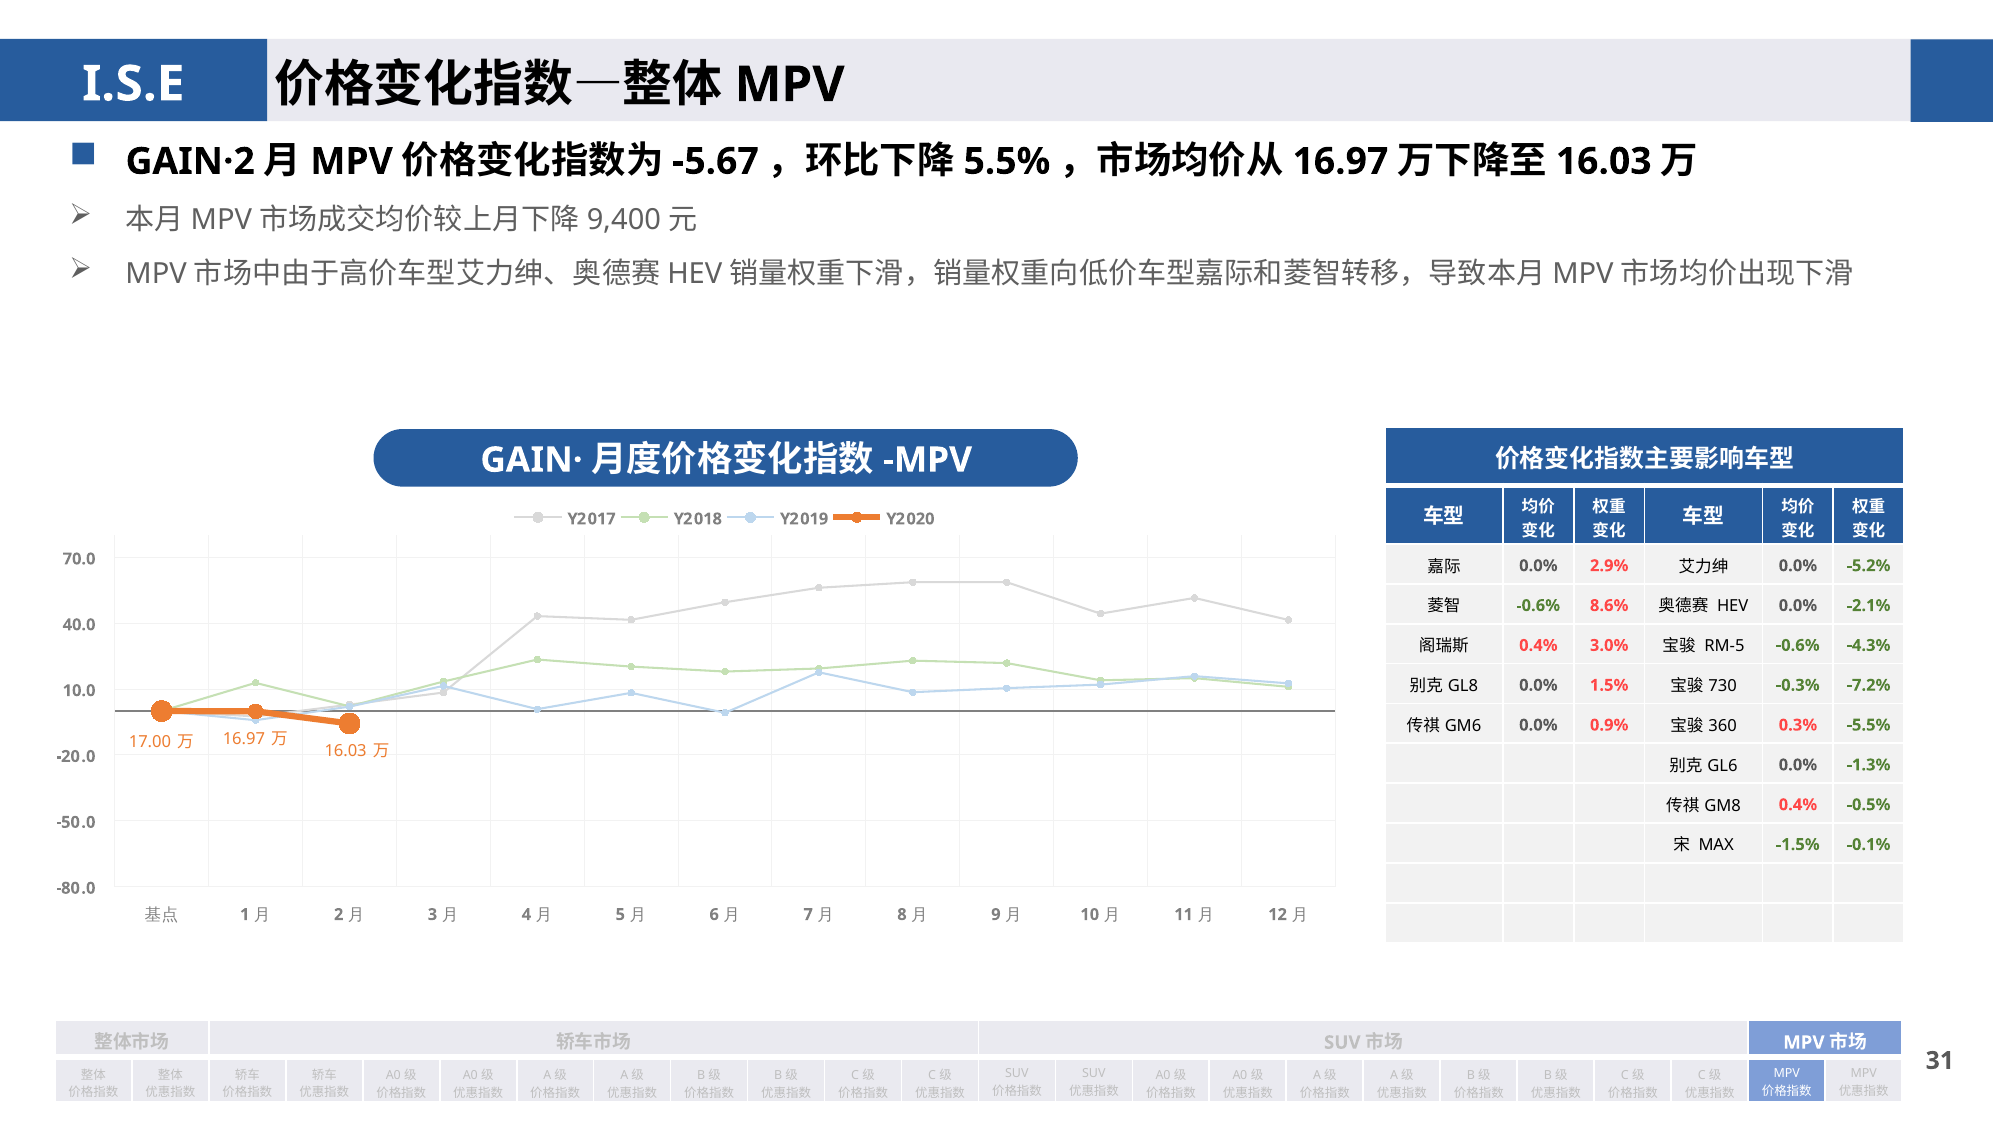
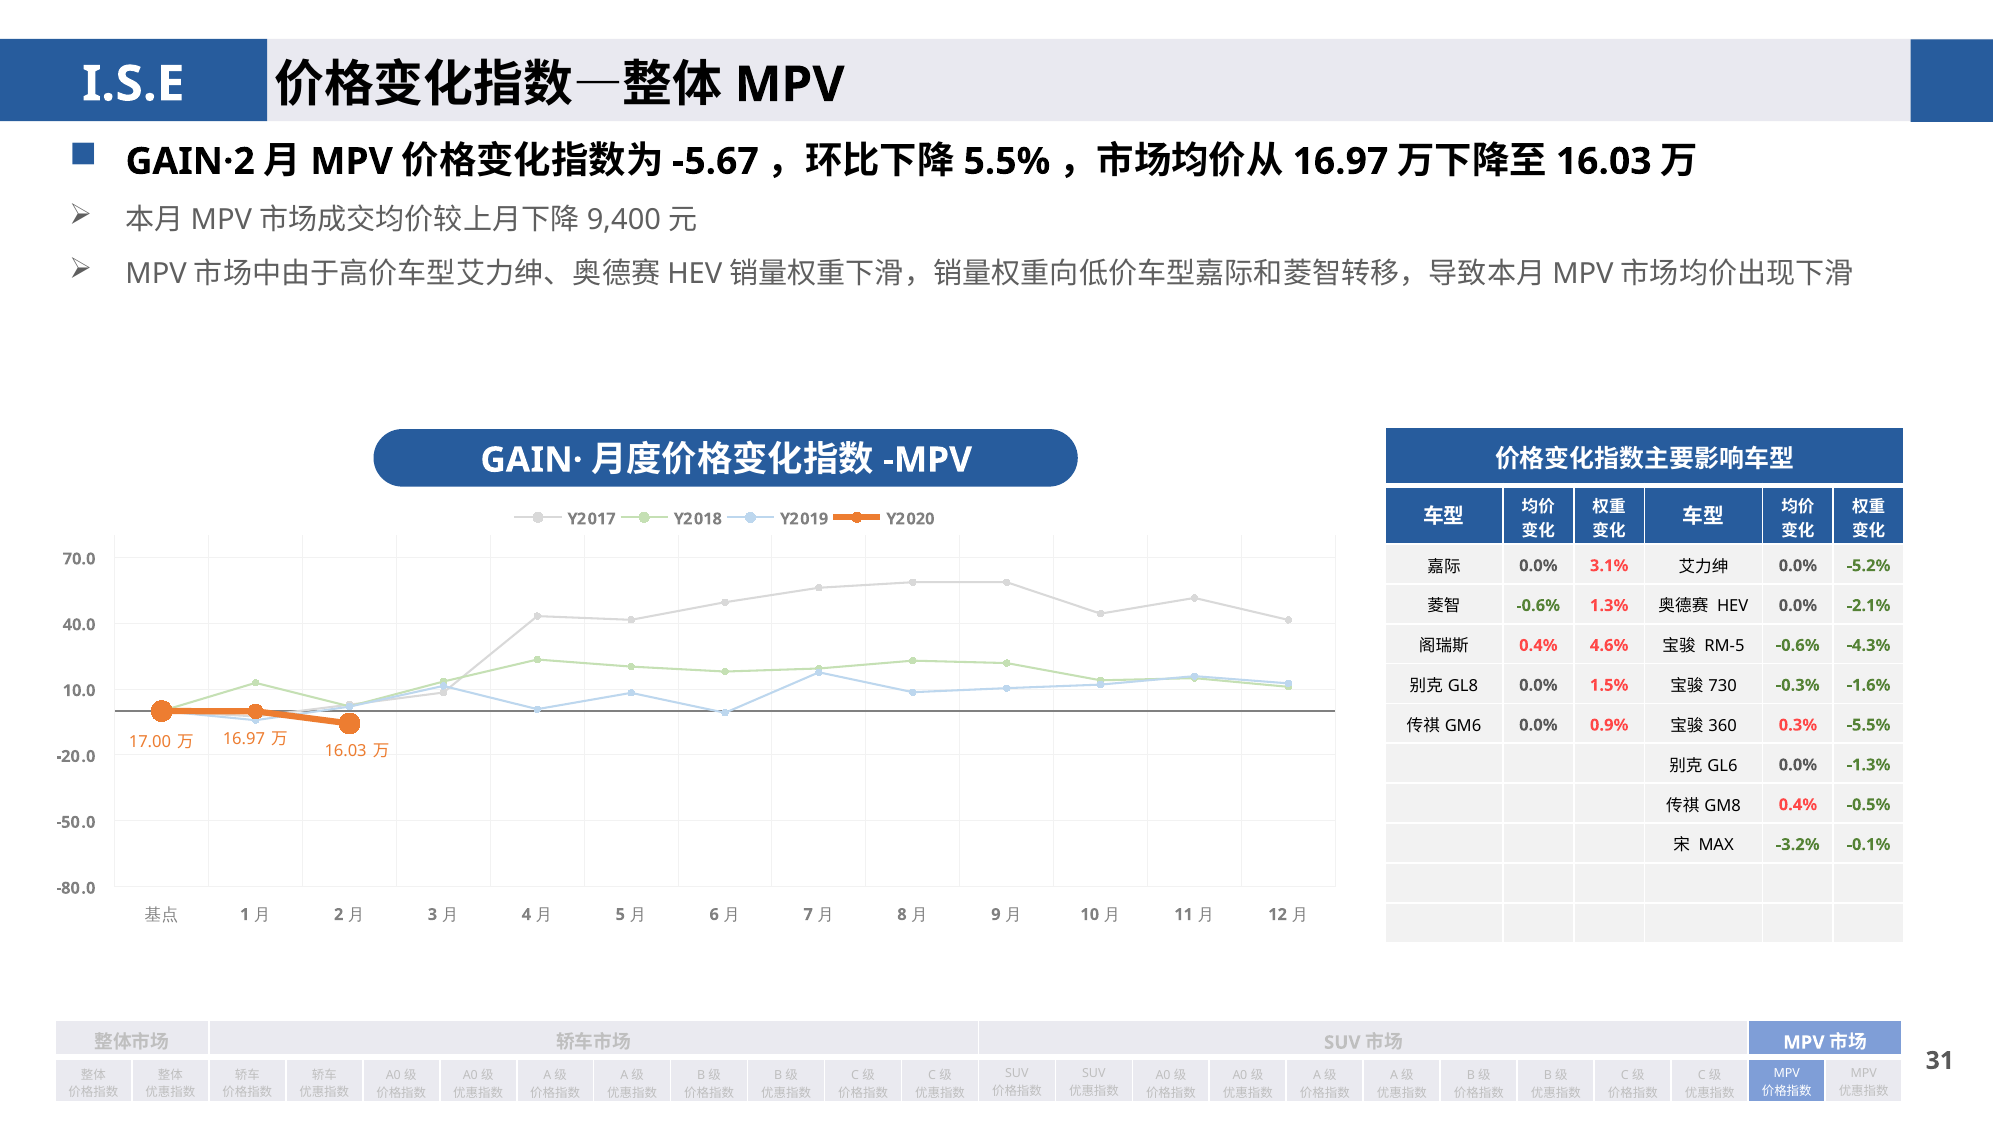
2.9%: 2.9% -> 3.1%
8.6%: 8.6% -> 1.3%
3.0%: 3.0% -> 4.6%
-7.2%: -7.2% -> -1.6%
-1.5%: -1.5% -> -3.2%
